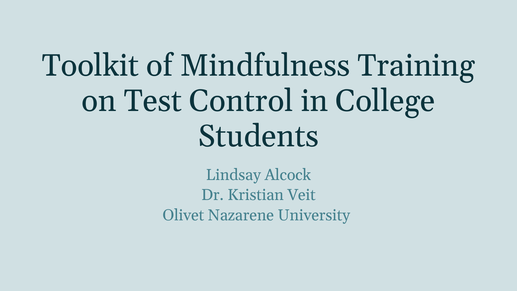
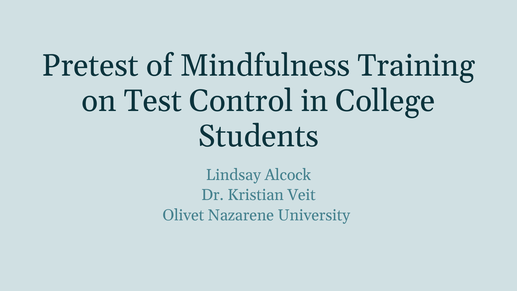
Toolkit: Toolkit -> Pretest
